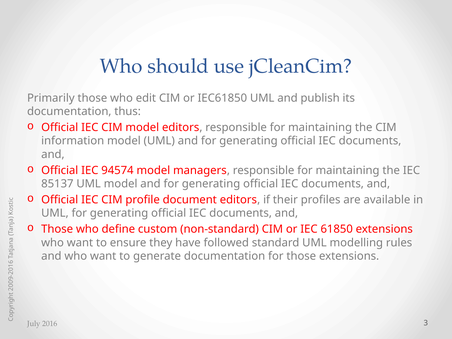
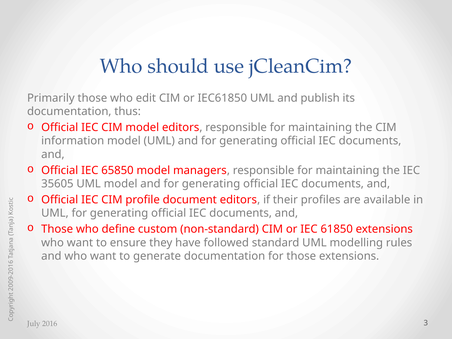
94574: 94574 -> 65850
85137: 85137 -> 35605
